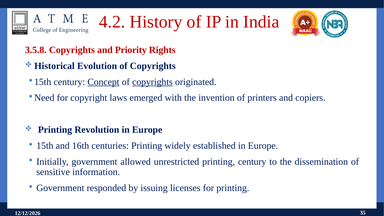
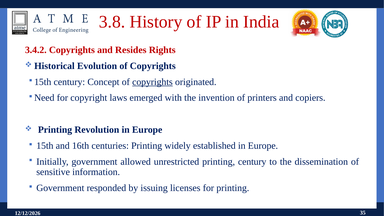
4.2: 4.2 -> 3.8
3.5.8: 3.5.8 -> 3.4.2
Priority: Priority -> Resides
Concept underline: present -> none
